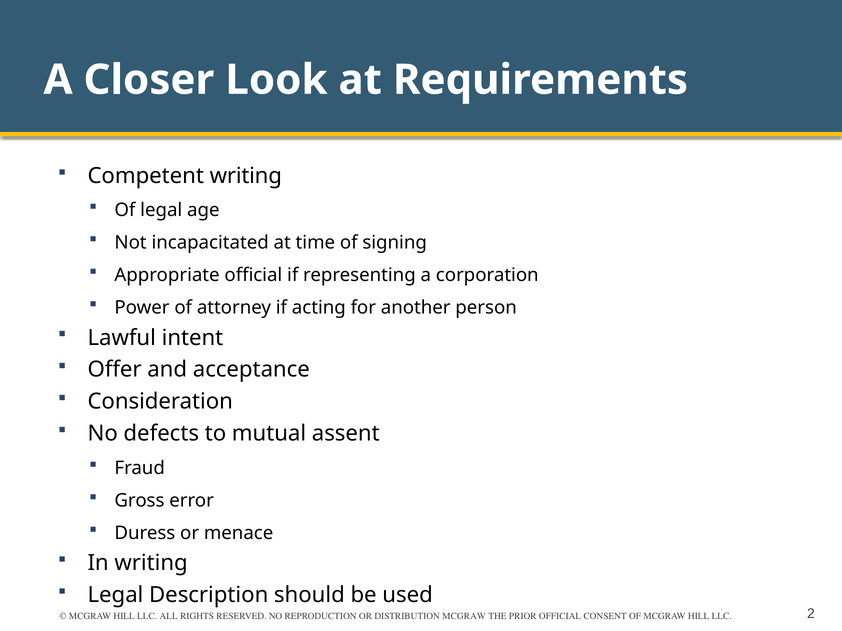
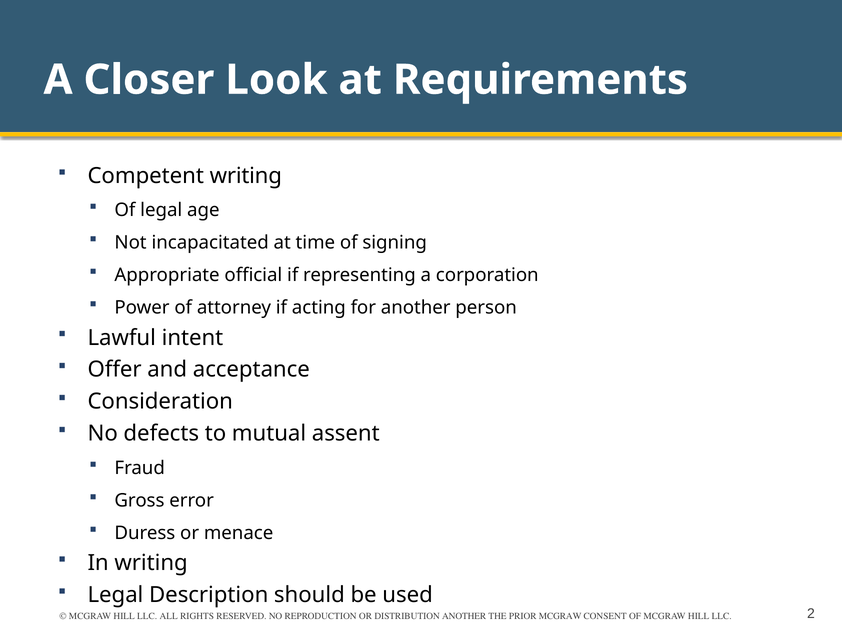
DISTRIBUTION MCGRAW: MCGRAW -> ANOTHER
PRIOR OFFICIAL: OFFICIAL -> MCGRAW
